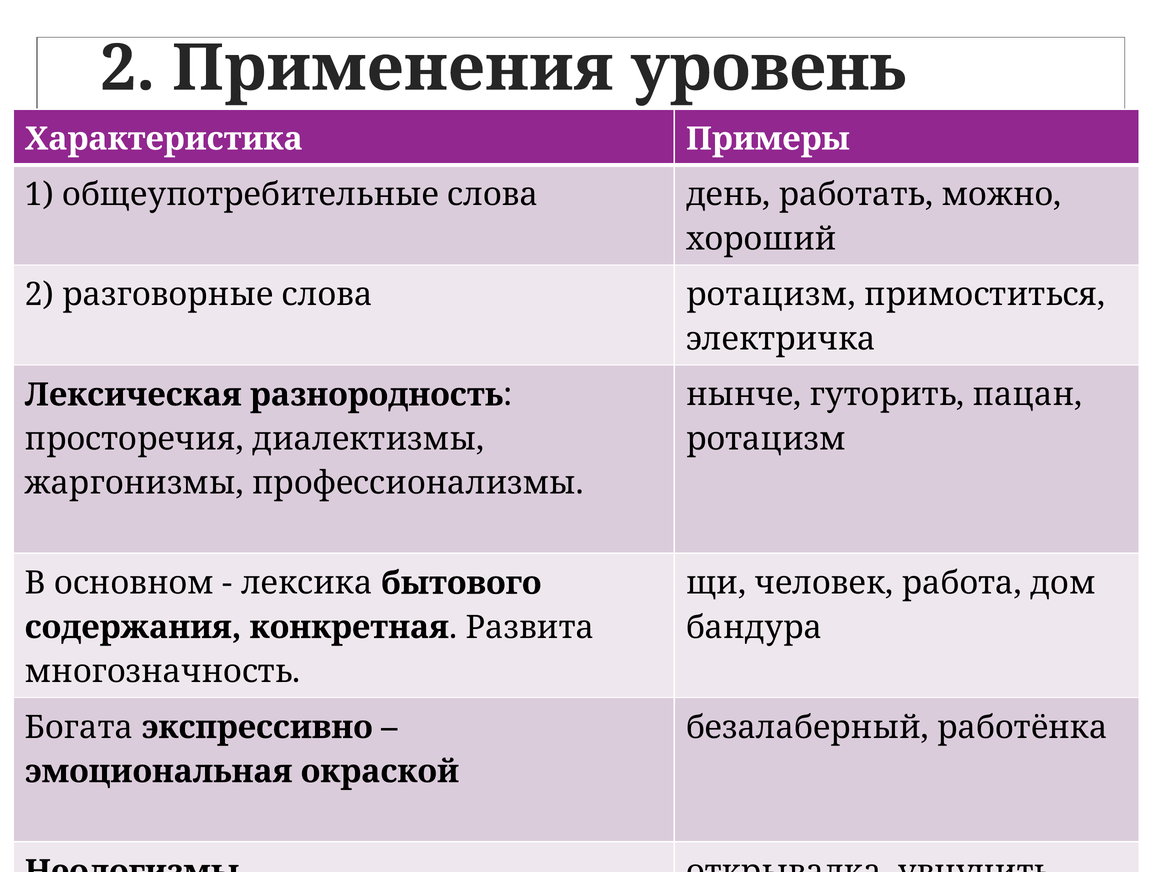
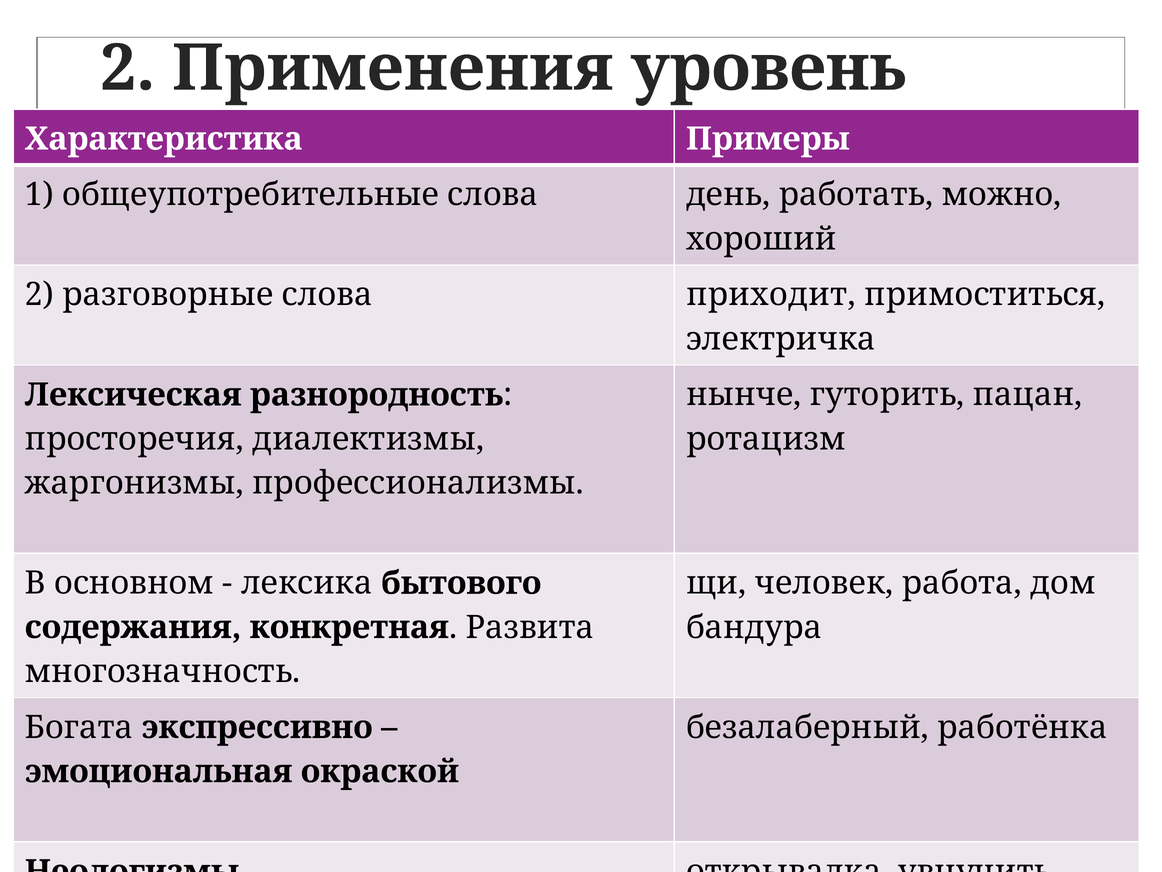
слова ротацизм: ротацизм -> приходит
